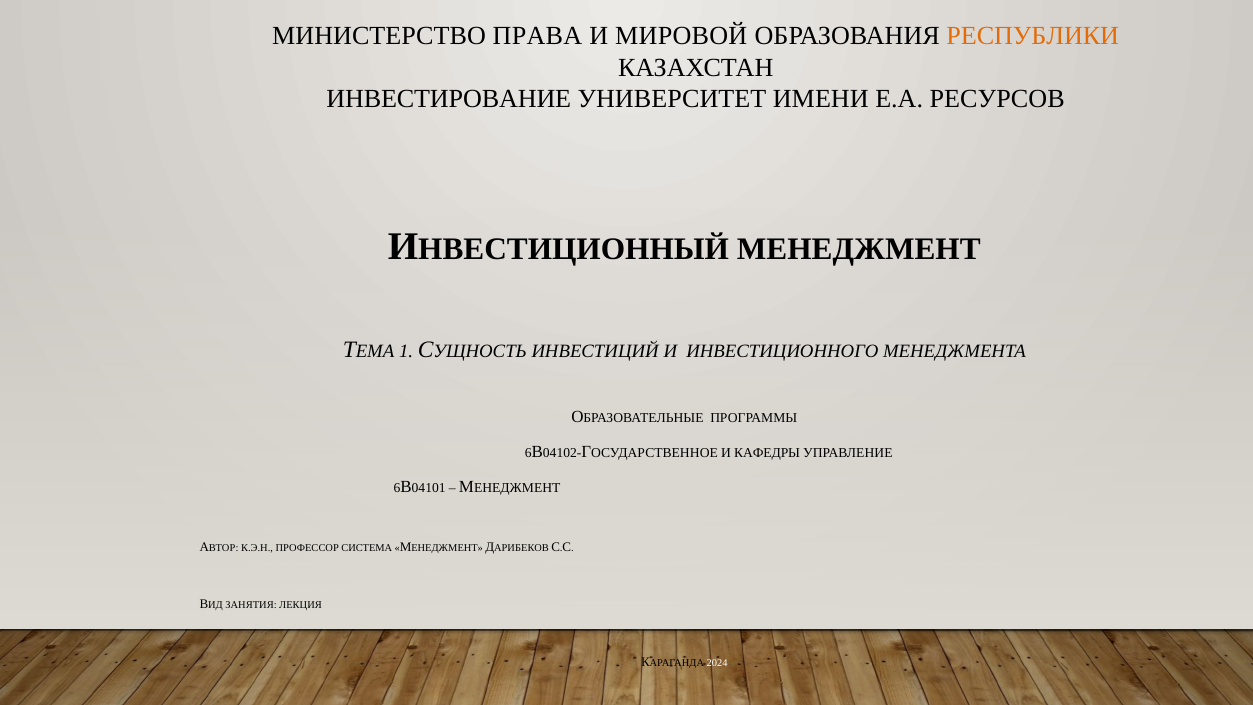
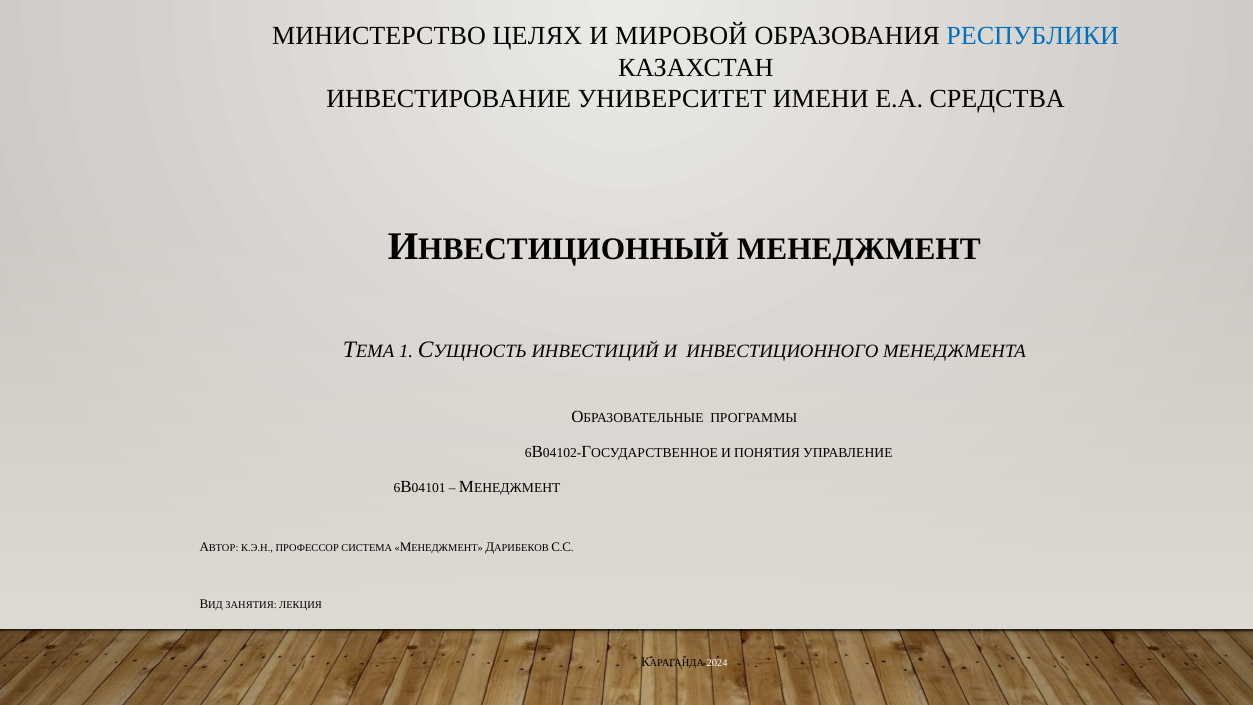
ПРАВА: ПРАВА -> ЦЕЛЯХ
РЕСПУБЛИКИ colour: orange -> blue
РЕСУРСОВ: РЕСУРСОВ -> СРЕДСТВА
КАФЕДРЫ: КАФЕДРЫ -> ПОНЯТИЯ
